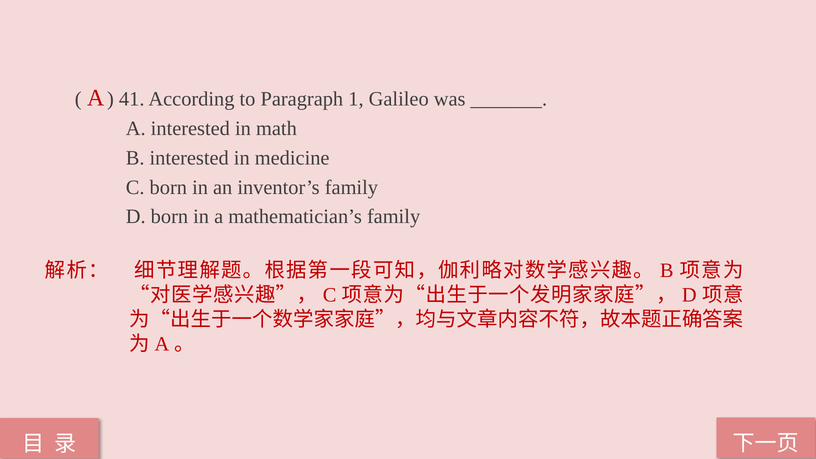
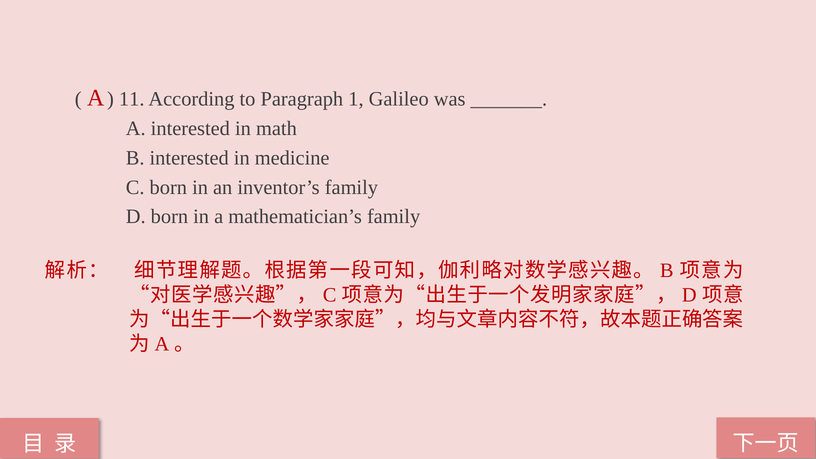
41: 41 -> 11
